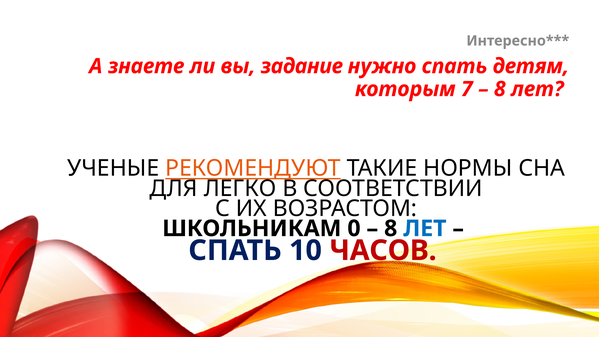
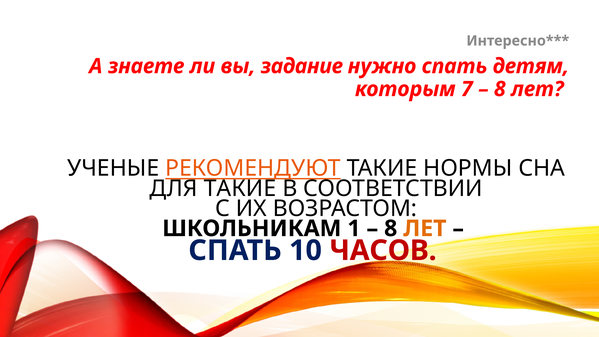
ДЛЯ ЛЕГКО: ЛЕГКО -> ТАКИЕ
0: 0 -> 1
ЛЕТ at (425, 228) colour: blue -> orange
